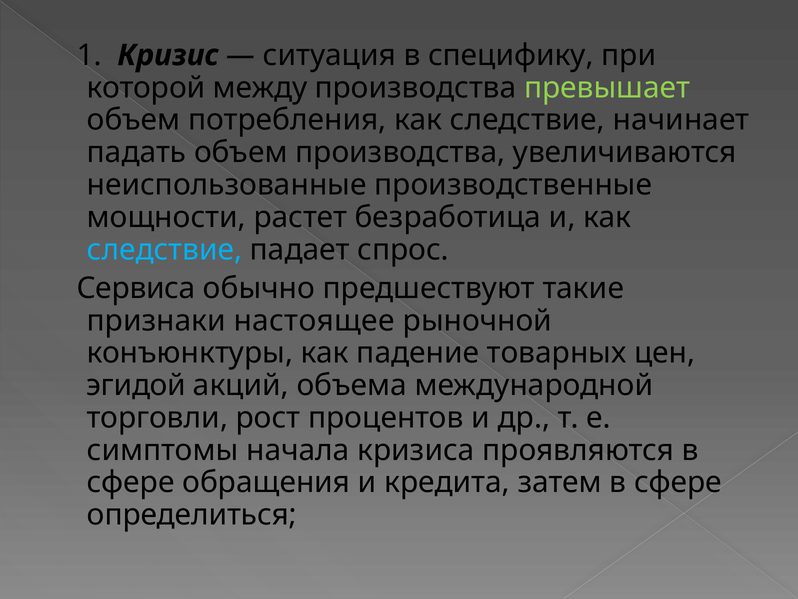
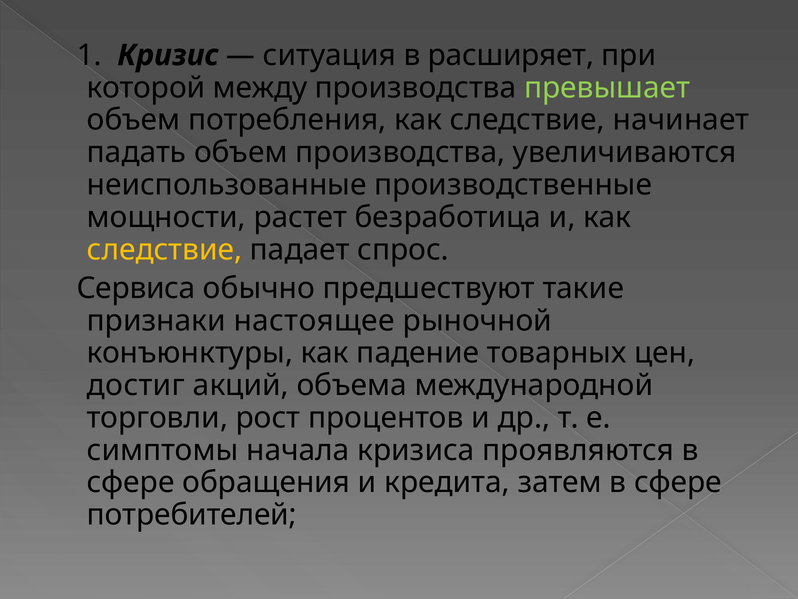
специфику: специфику -> расширяет
следствие at (164, 249) colour: light blue -> yellow
эгидой: эгидой -> достиг
определиться: определиться -> потребителей
